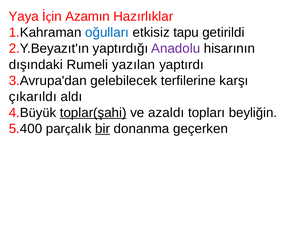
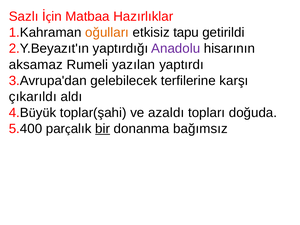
Yaya: Yaya -> Sazlı
Azamın: Azamın -> Matbaa
oğulları colour: blue -> orange
dışındaki: dışındaki -> aksamaz
toplar(şahi underline: present -> none
beyliğin: beyliğin -> doğuda
geçerken: geçerken -> bağımsız
